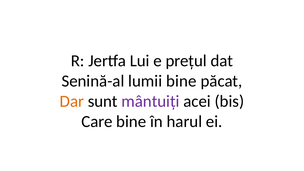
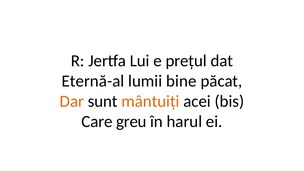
Senină-al: Senină-al -> Eternă-al
mântuiți colour: purple -> orange
Care bine: bine -> greu
